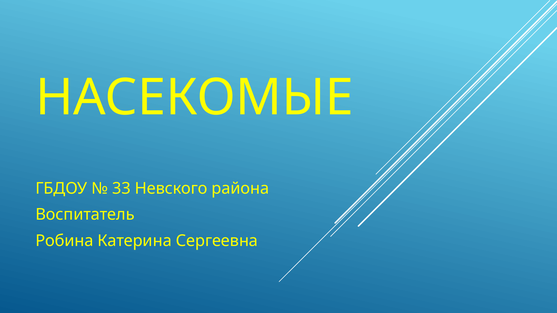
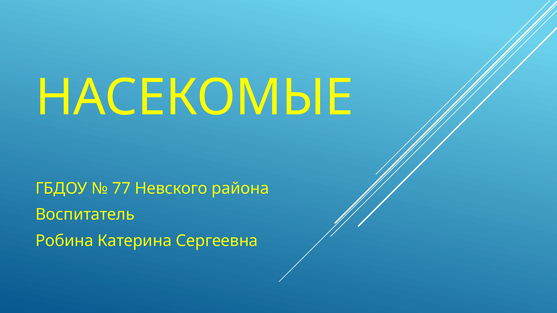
33: 33 -> 77
